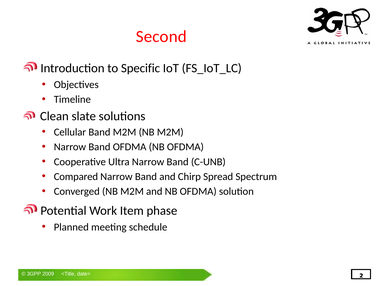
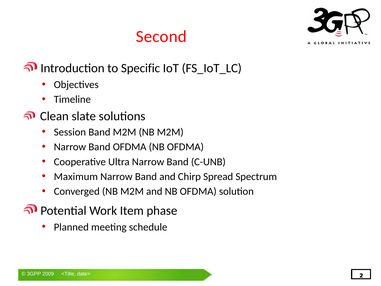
Cellular: Cellular -> Session
Compared: Compared -> Maximum
